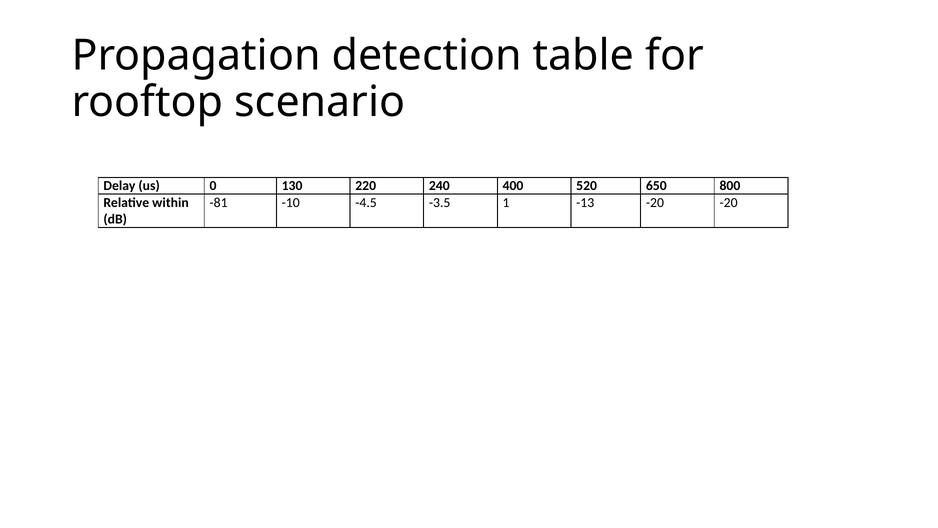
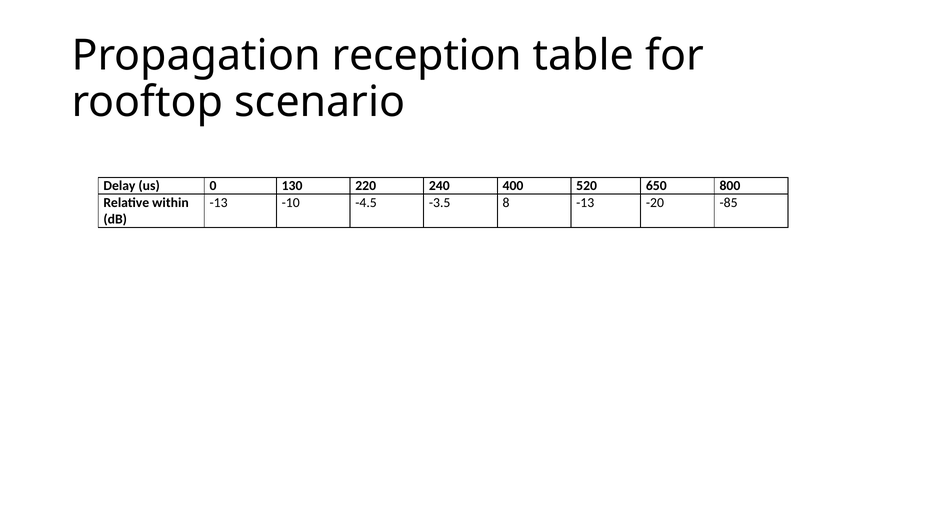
detection: detection -> reception
-81 at (219, 202): -81 -> -13
1: 1 -> 8
-20 -20: -20 -> -85
